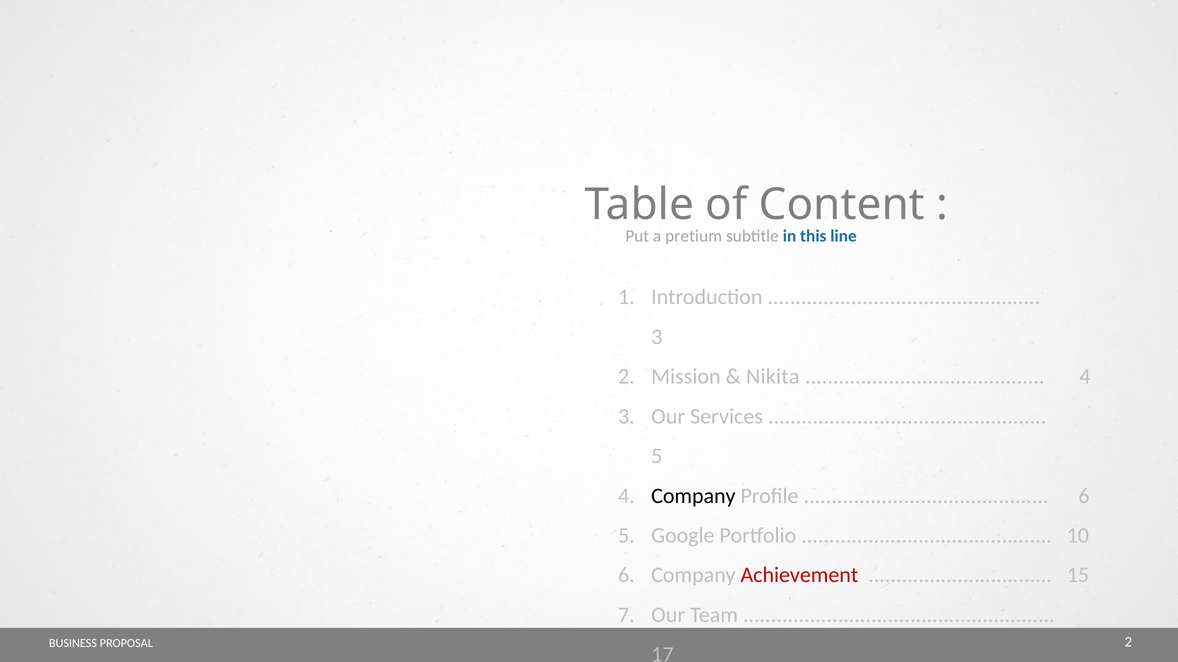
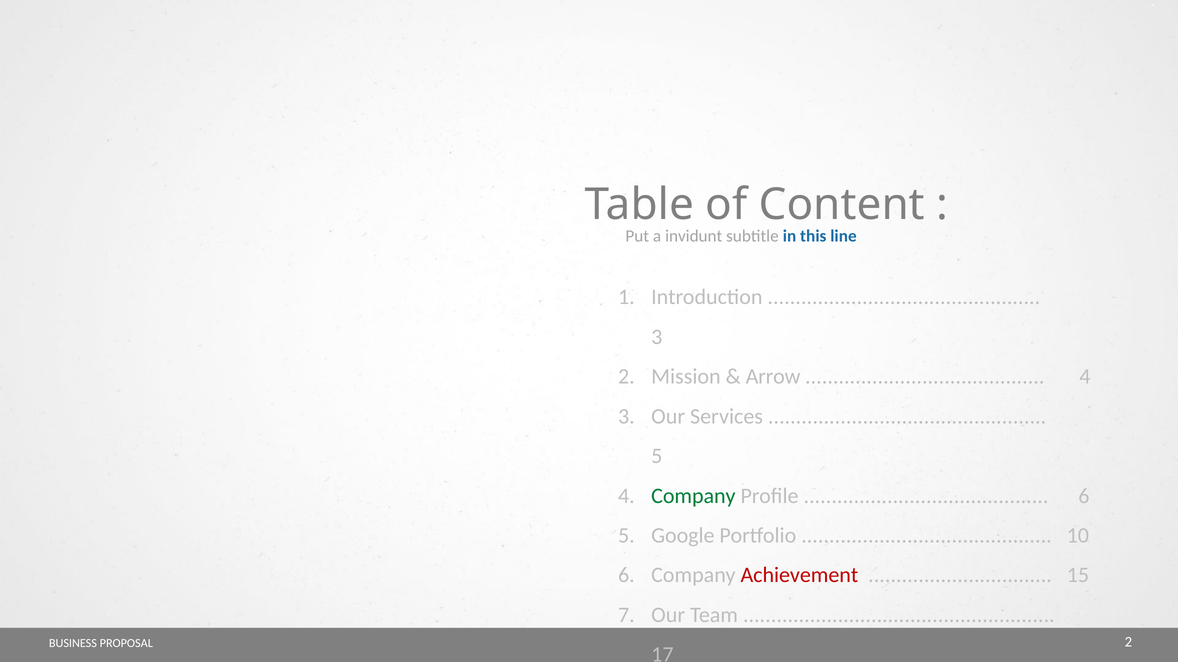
pretium: pretium -> invidunt
Nikita: Nikita -> Arrow
Company at (693, 496) colour: black -> green
